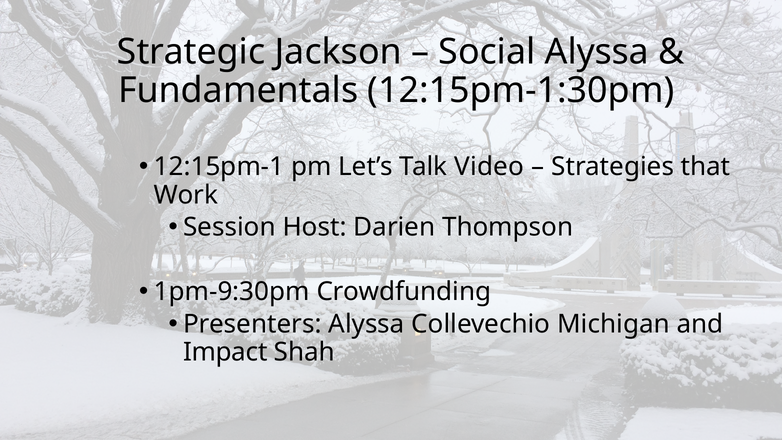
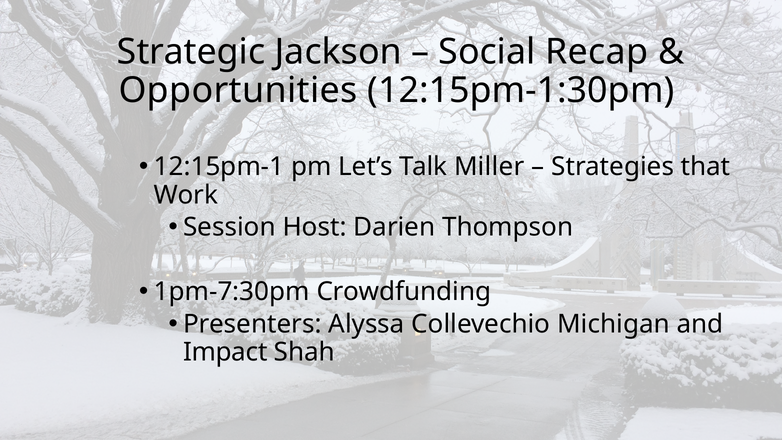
Social Alyssa: Alyssa -> Recap
Fundamentals: Fundamentals -> Opportunities
Video: Video -> Miller
1pm-9:30pm: 1pm-9:30pm -> 1pm-7:30pm
